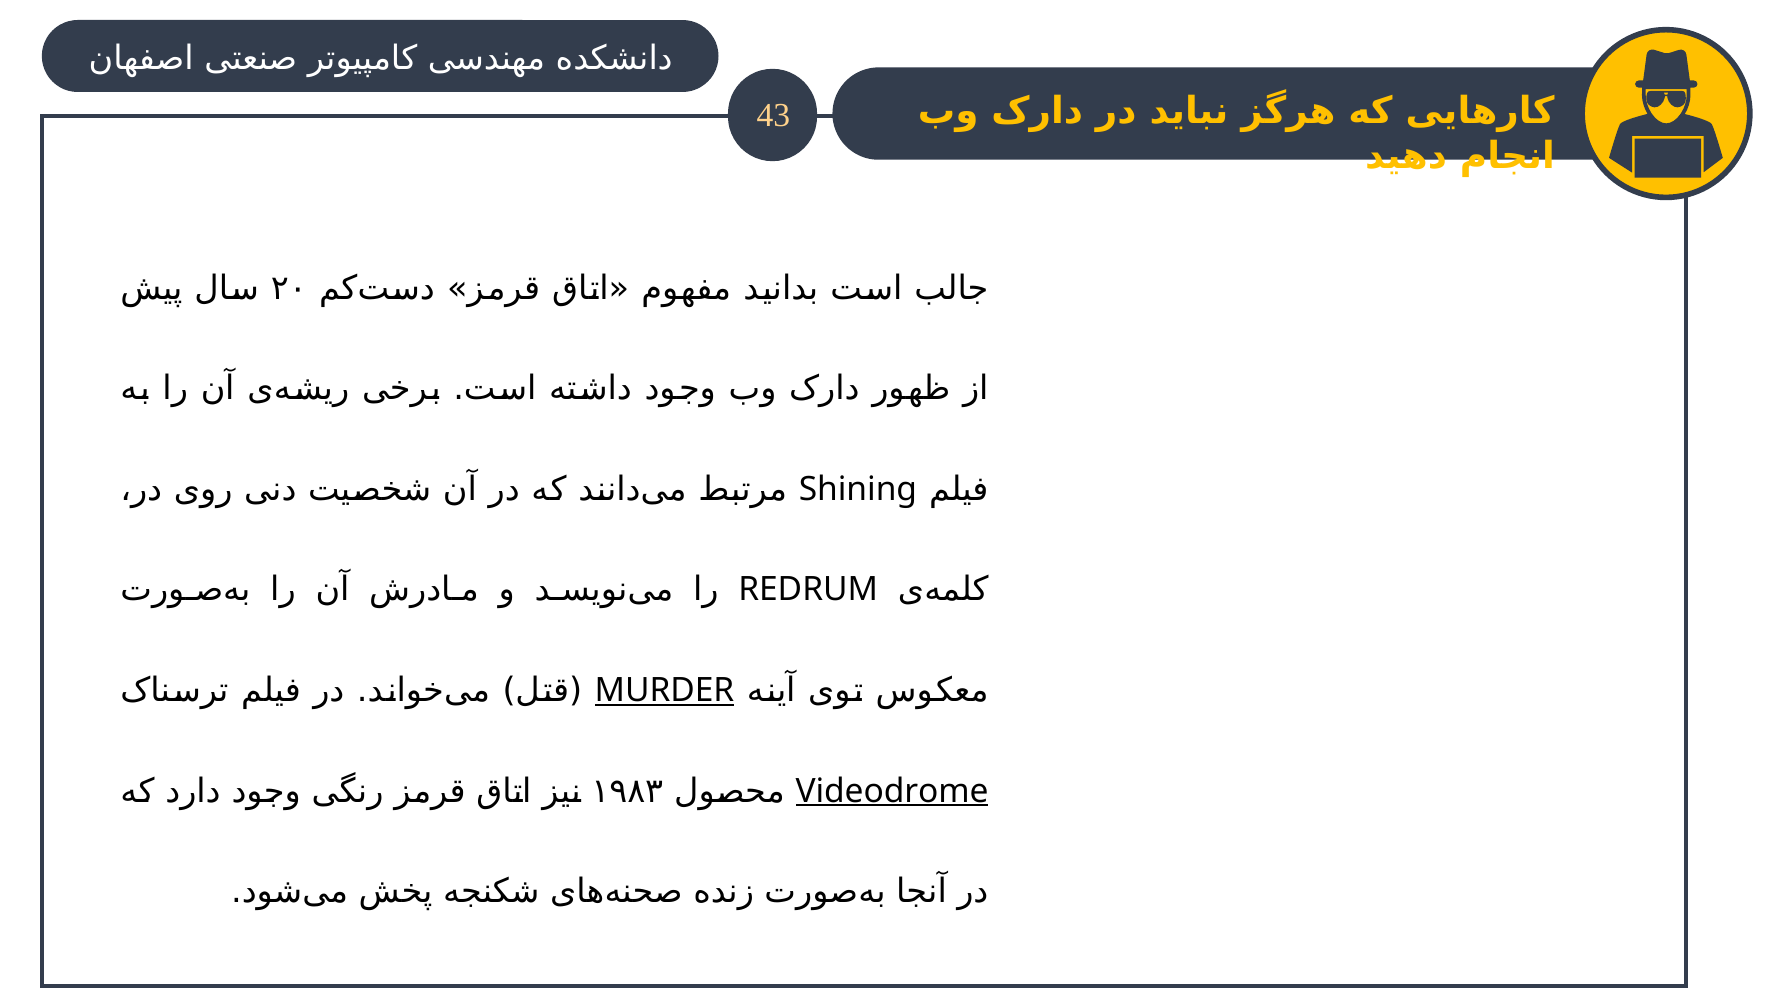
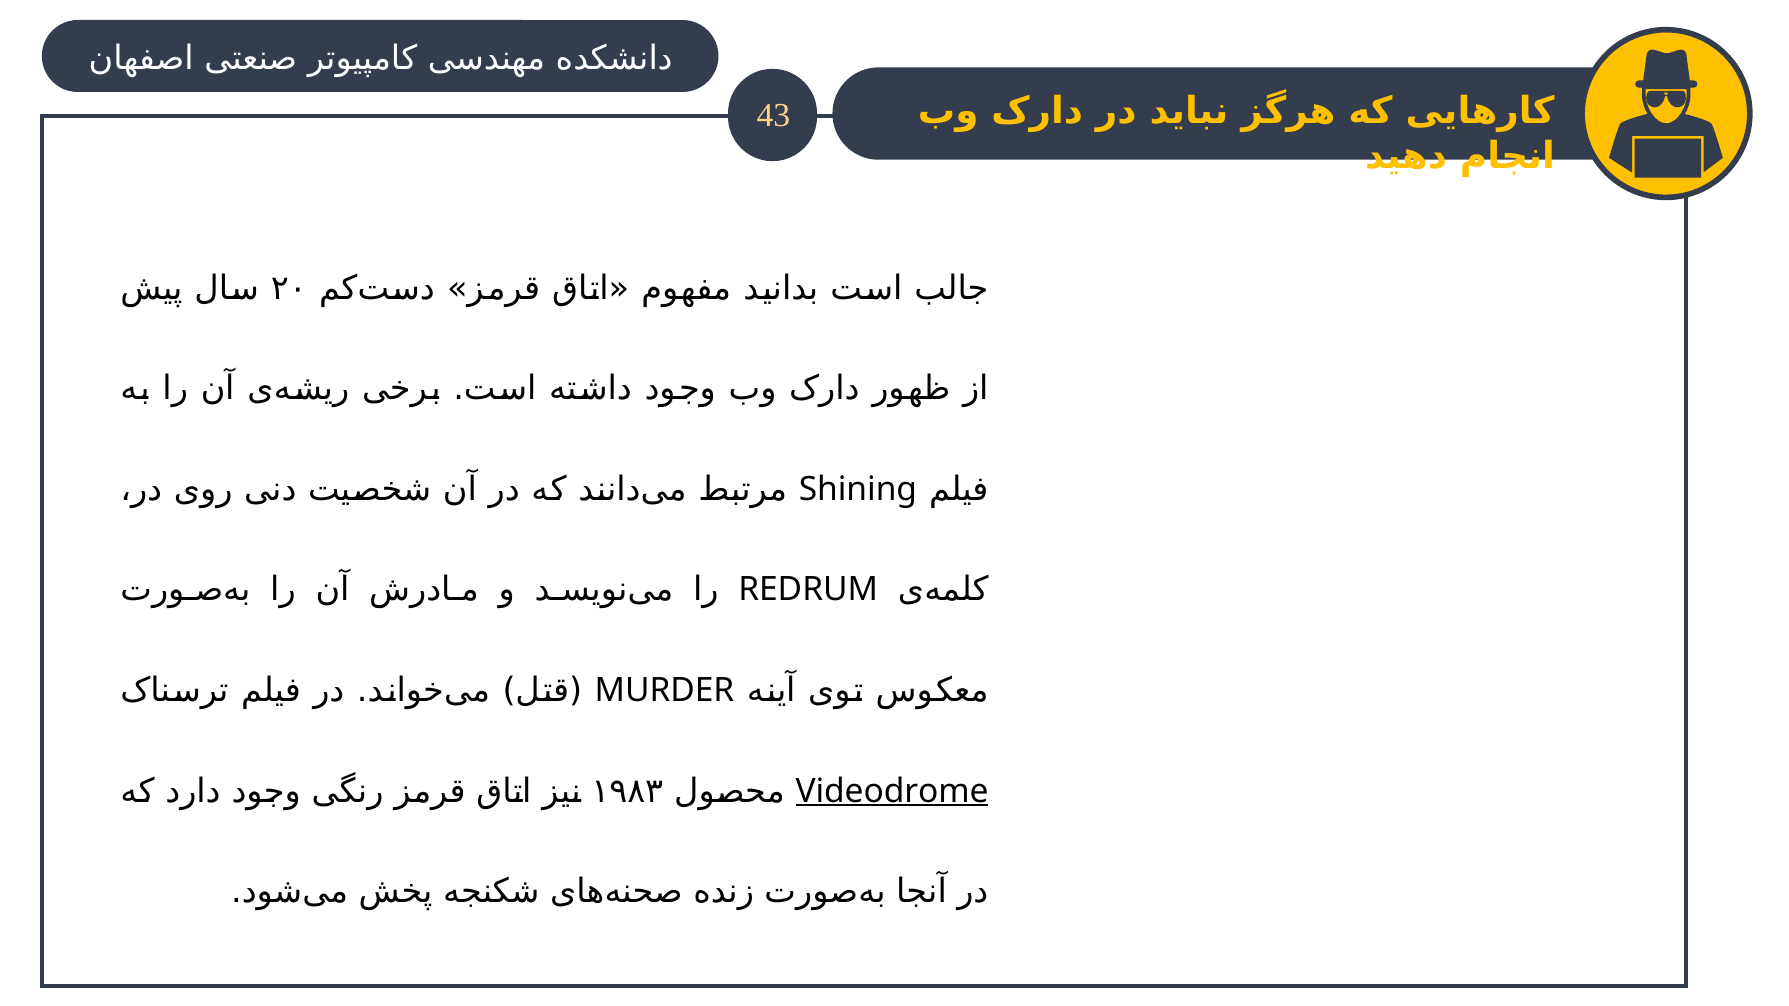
MURDER underline: present -> none
